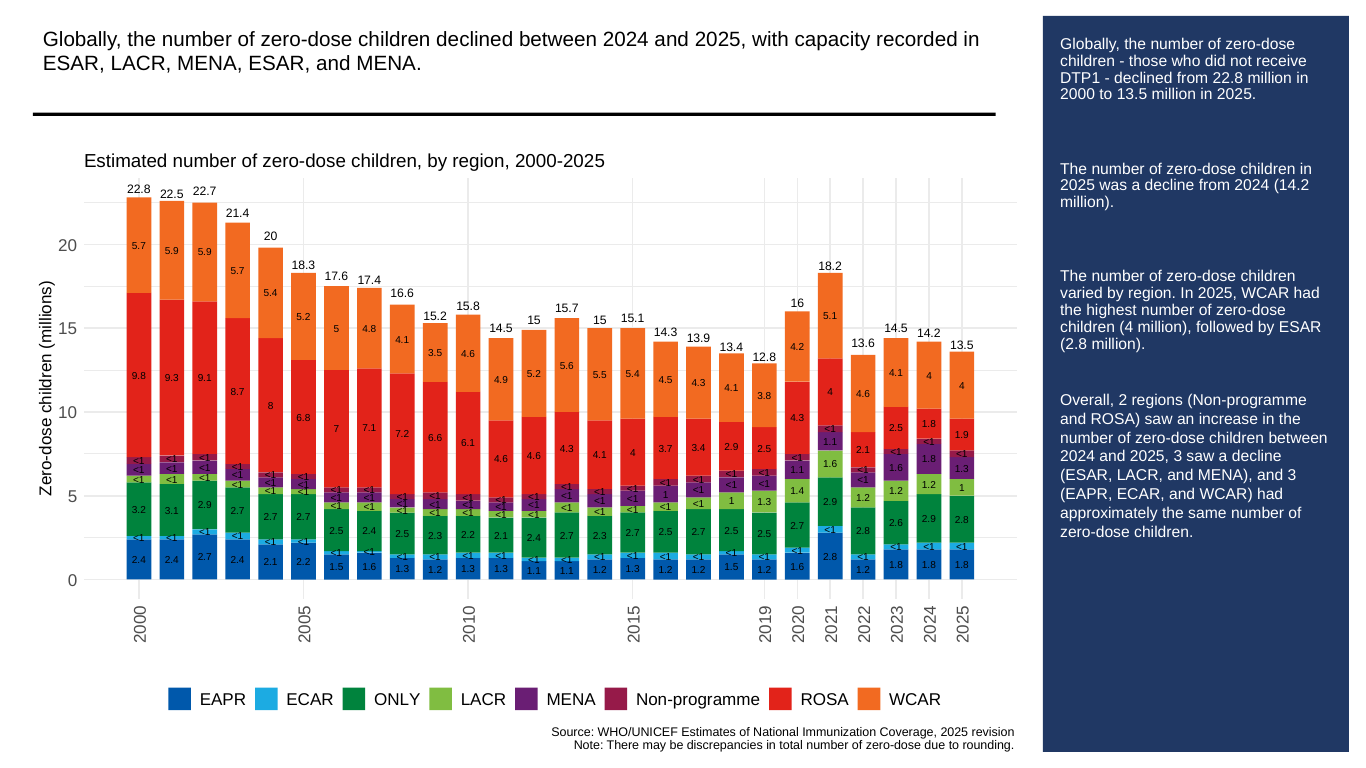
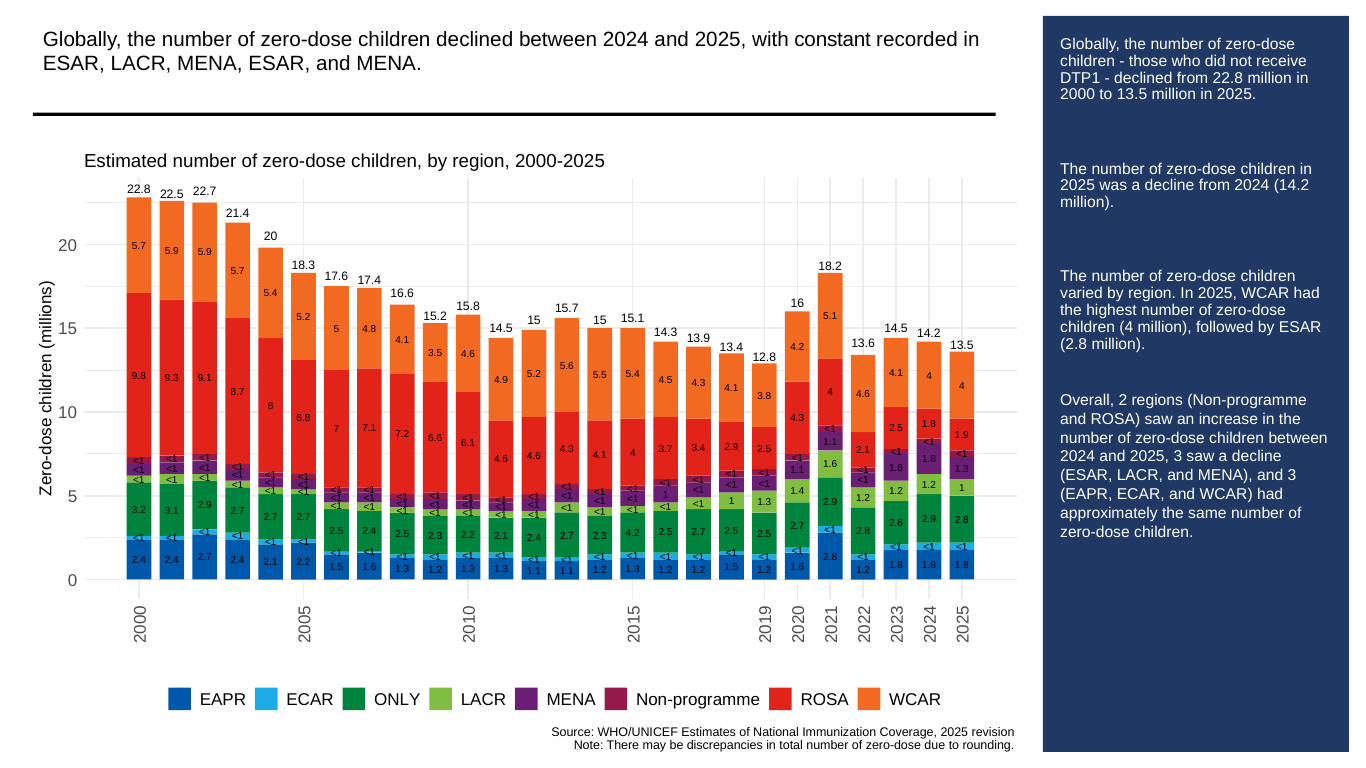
capacity: capacity -> constant
2.3 2.7: 2.7 -> 4.2
